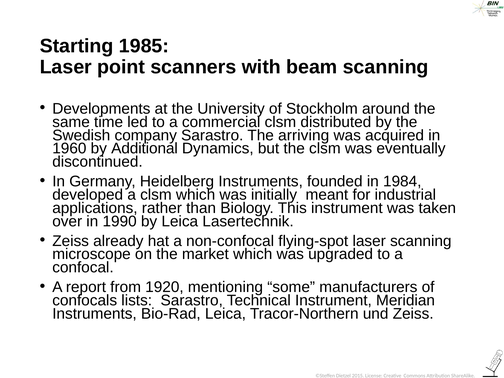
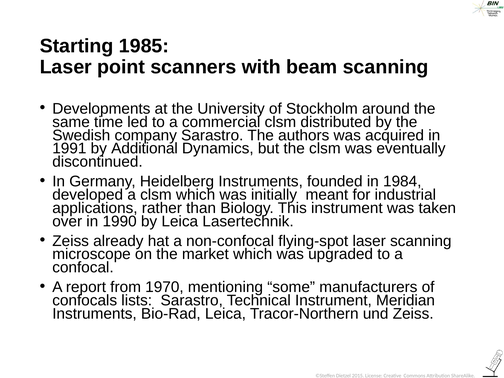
arriving: arriving -> authors
1960: 1960 -> 1991
1920: 1920 -> 1970
